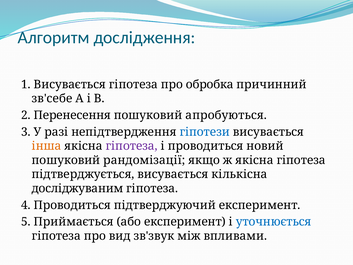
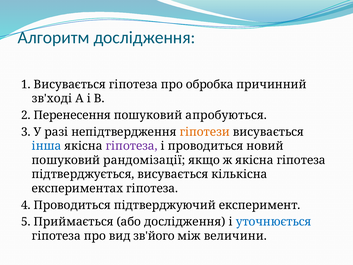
зв'себе: зв'себе -> зв'ході
гіпотези colour: blue -> orange
інша colour: orange -> blue
досліджуваним: досліджуваним -> експериментах
або експеримент: експеримент -> дослідження
зв'звук: зв'звук -> зв'його
впливами: впливами -> величини
